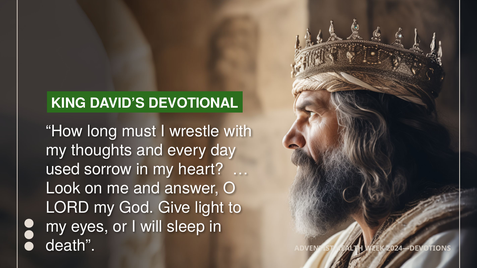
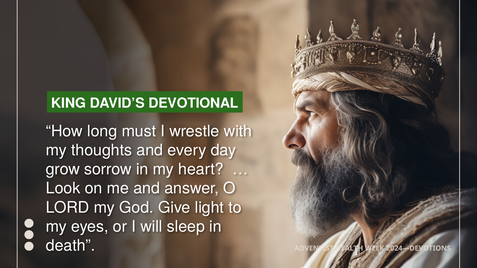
used: used -> grow
